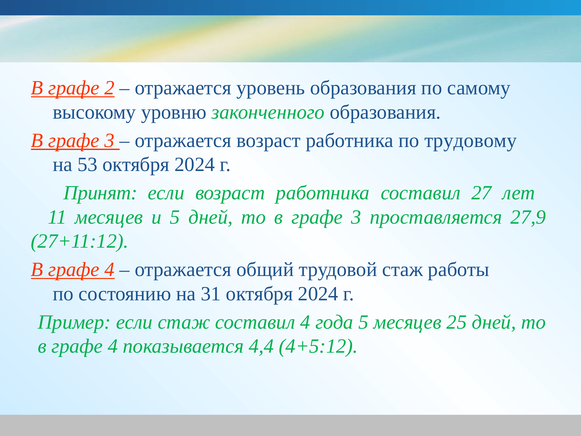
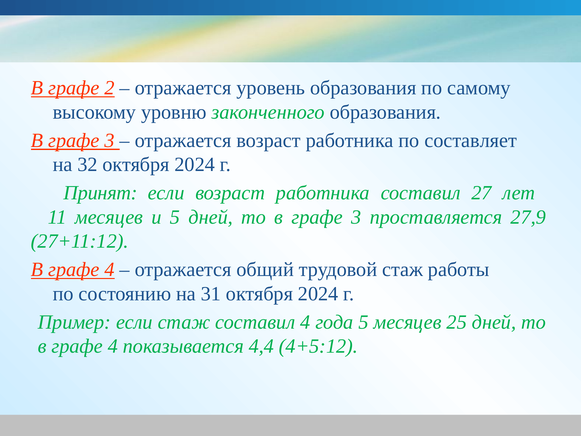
трудовому: трудовому -> составляет
53: 53 -> 32
